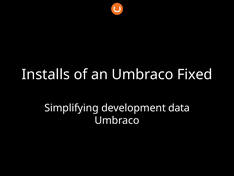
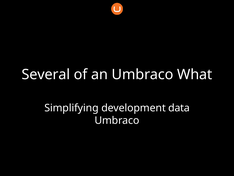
Installs: Installs -> Several
Fixed: Fixed -> What
